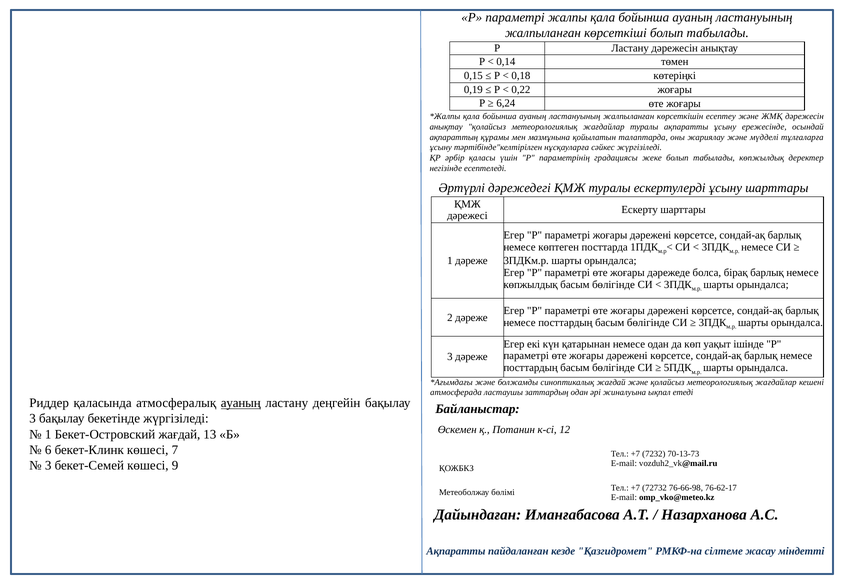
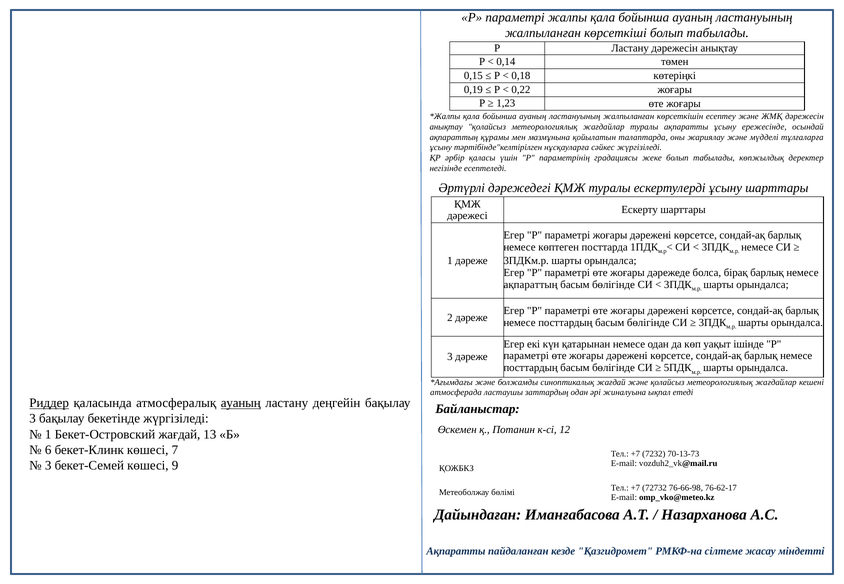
6,24: 6,24 -> 1,23
көпжылдық at (531, 285): көпжылдық -> ақпараттың
Риддер underline: none -> present
